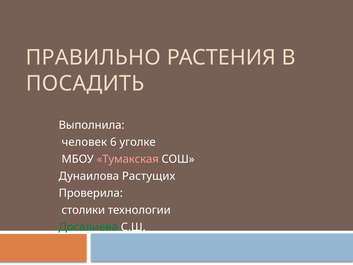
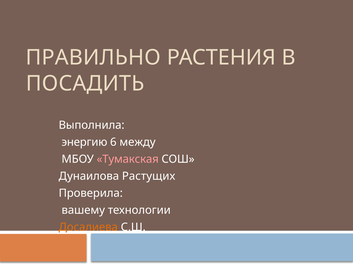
человек: человек -> энергию
уголке: уголке -> между
столики: столики -> вашему
Досалиева colour: green -> orange
